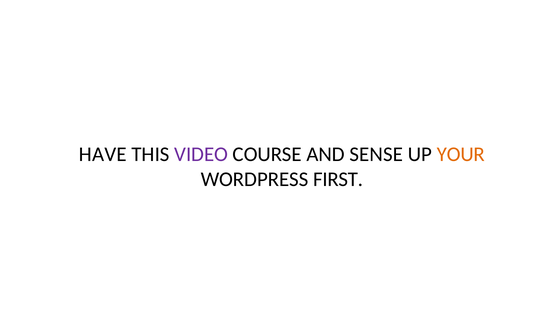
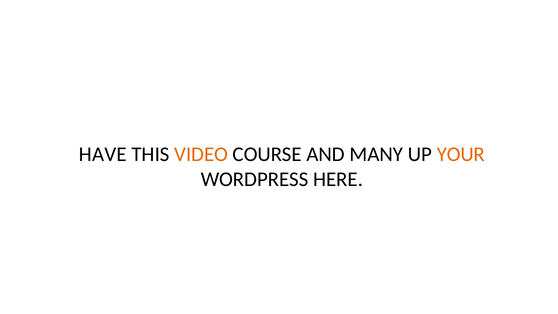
VIDEO colour: purple -> orange
SENSE: SENSE -> MANY
FIRST: FIRST -> HERE
